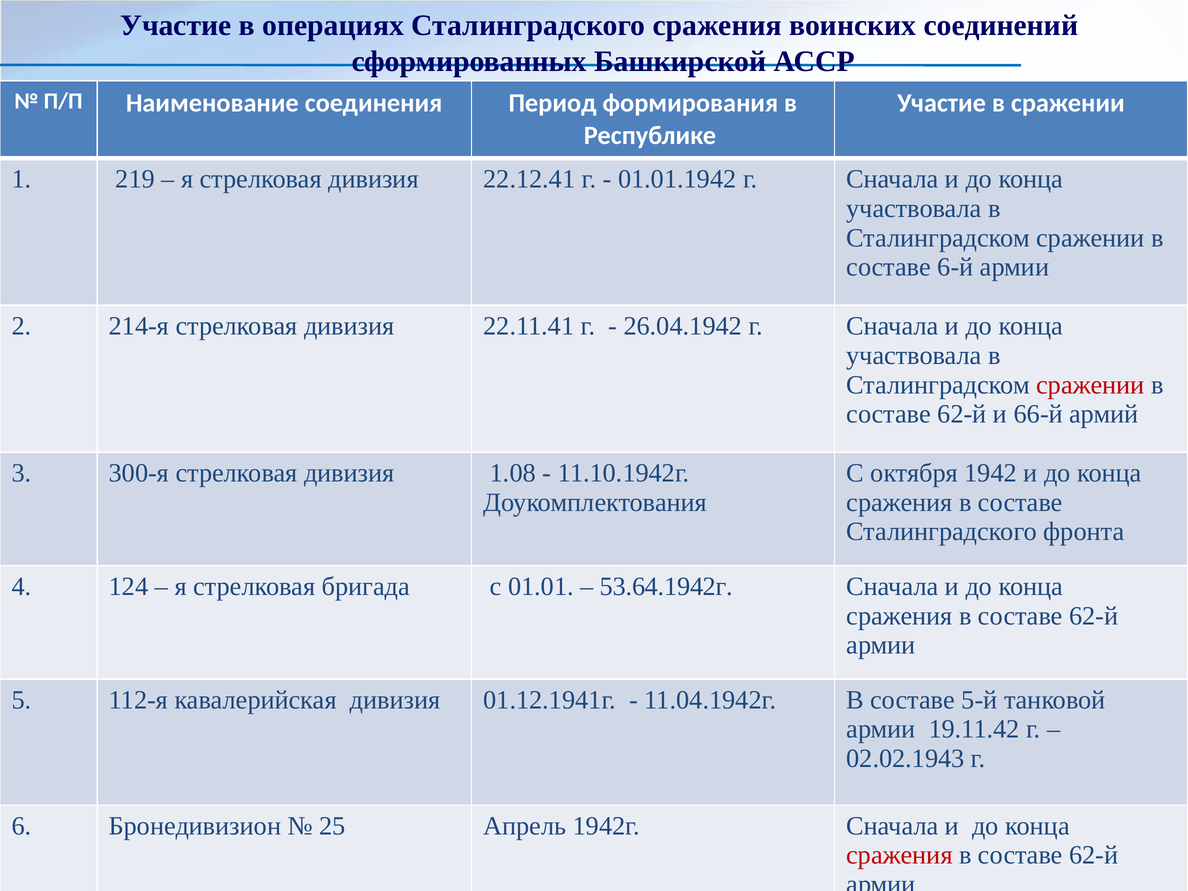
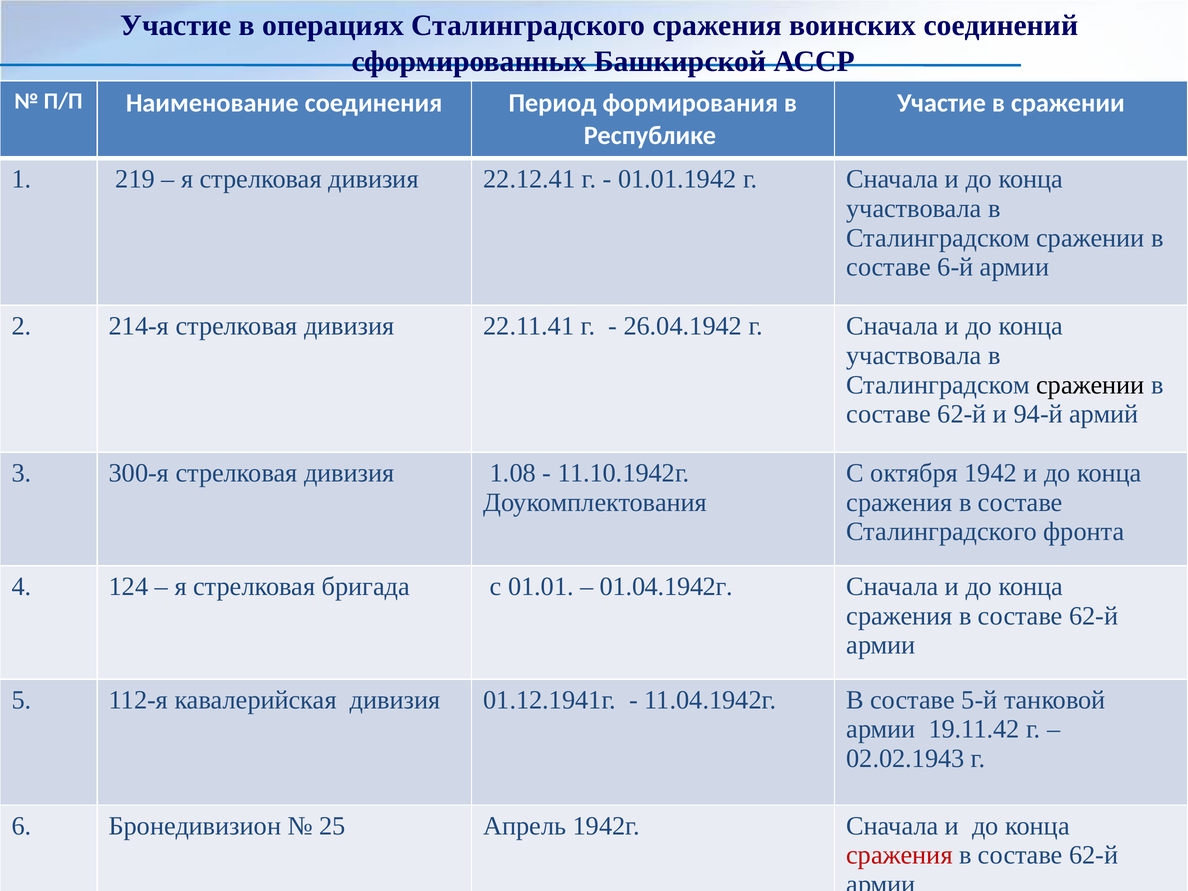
сражении at (1090, 385) colour: red -> black
66-й: 66-й -> 94-й
53.64.1942г: 53.64.1942г -> 01.04.1942г
